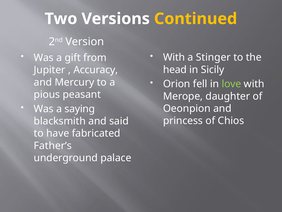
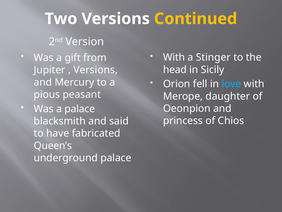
Accuracy at (96, 70): Accuracy -> Versions
love colour: light green -> light blue
a saying: saying -> palace
Father’s: Father’s -> Queen’s
